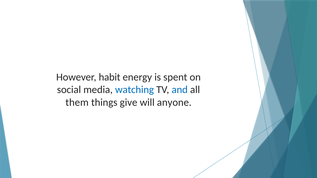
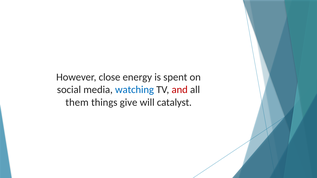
habit: habit -> close
and colour: blue -> red
anyone: anyone -> catalyst
